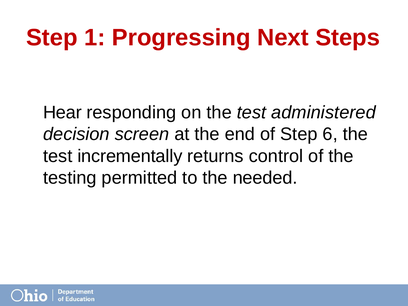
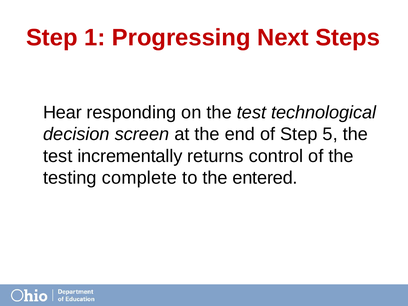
administered: administered -> technological
6: 6 -> 5
permitted: permitted -> complete
needed: needed -> entered
